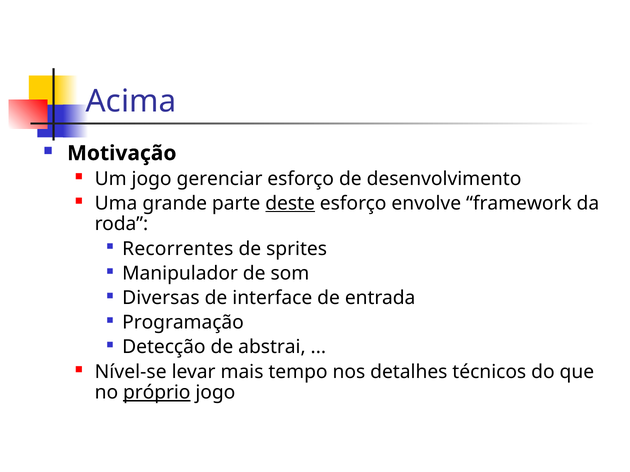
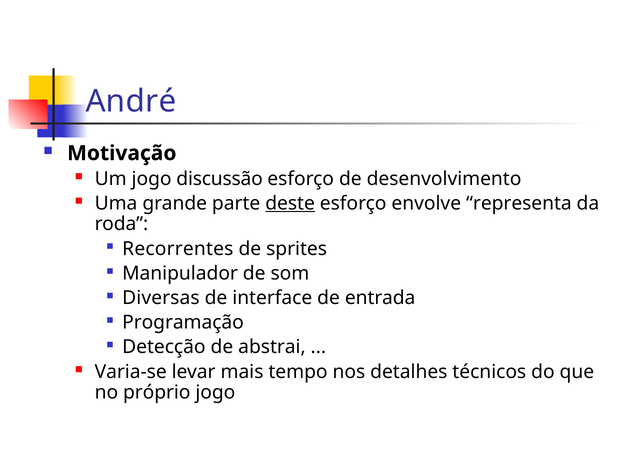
Acima: Acima -> André
gerenciar: gerenciar -> discussão
framework: framework -> representa
Nível-se: Nível-se -> Varia-se
próprio underline: present -> none
